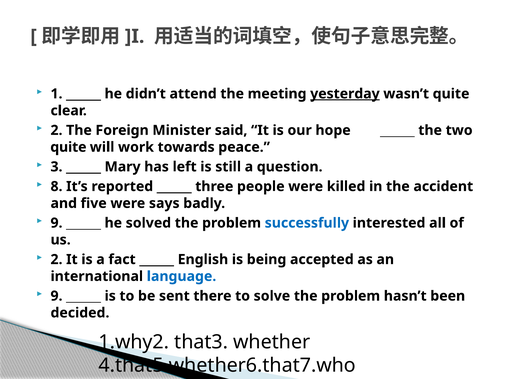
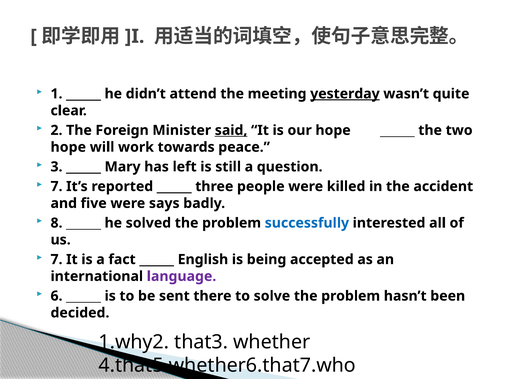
said underline: none -> present
quite at (68, 147): quite -> hope
8 at (57, 187): 8 -> 7
9 at (57, 223): 9 -> 8
2 at (57, 260): 2 -> 7
language colour: blue -> purple
9 at (57, 296): 9 -> 6
